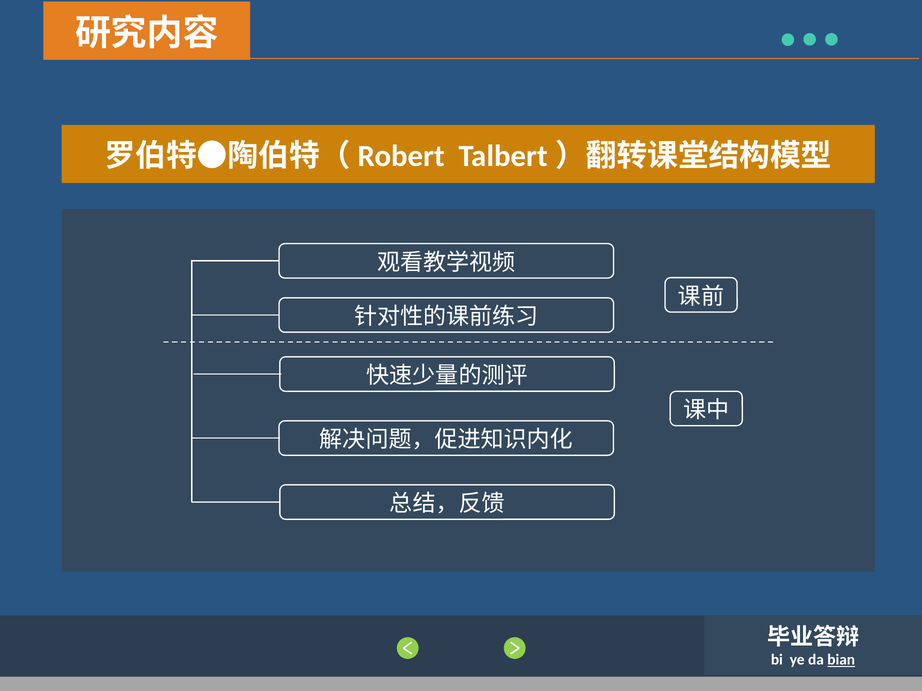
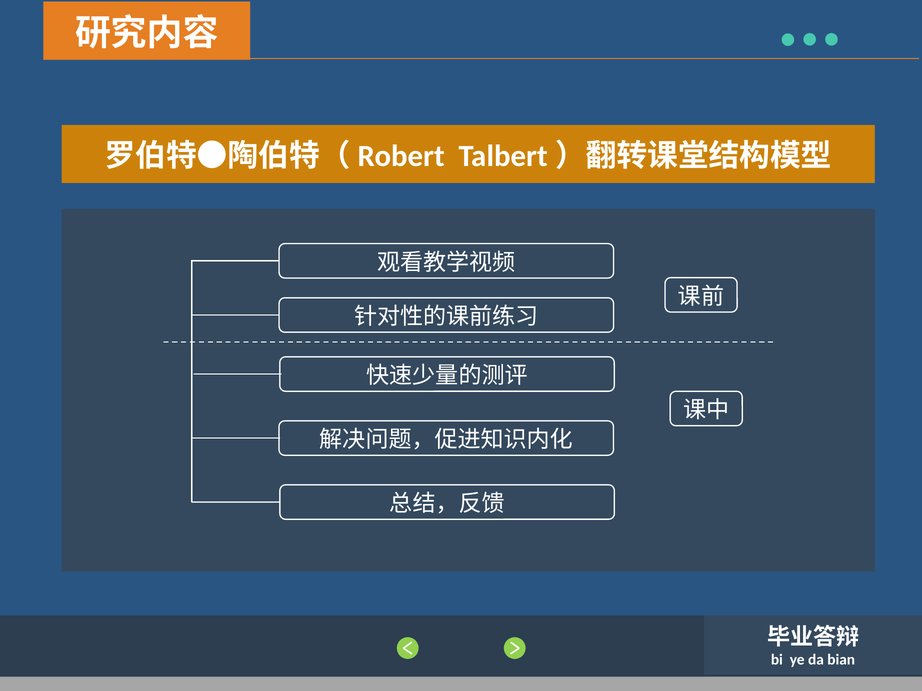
bian underline: present -> none
